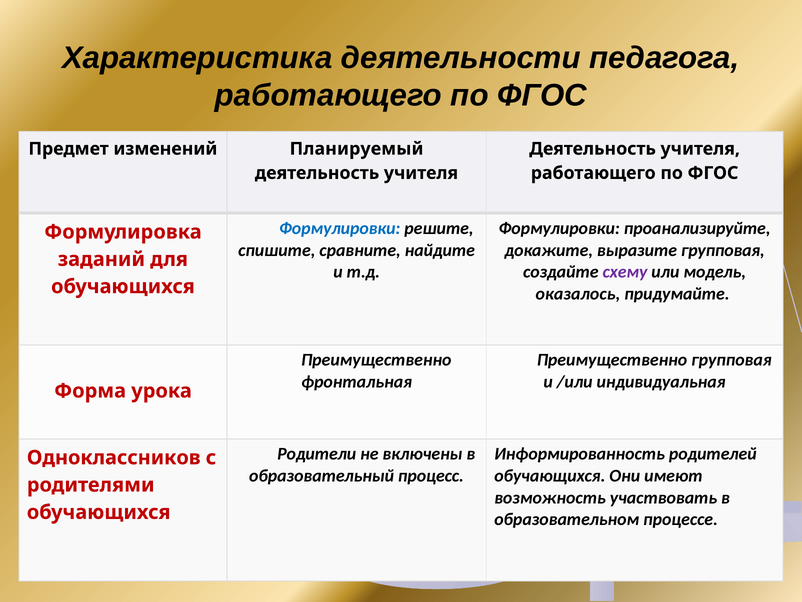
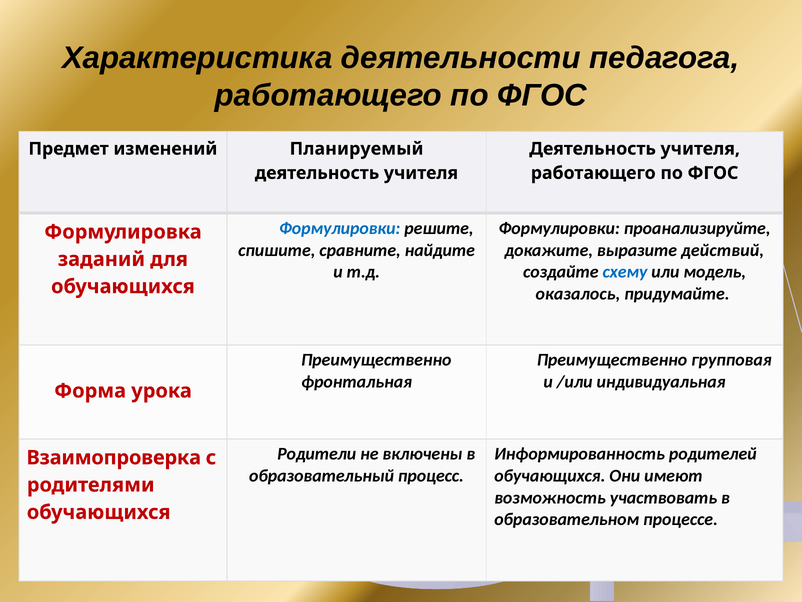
выразите групповая: групповая -> действий
схему colour: purple -> blue
Одноклассников: Одноклассников -> Взаимопроверка
